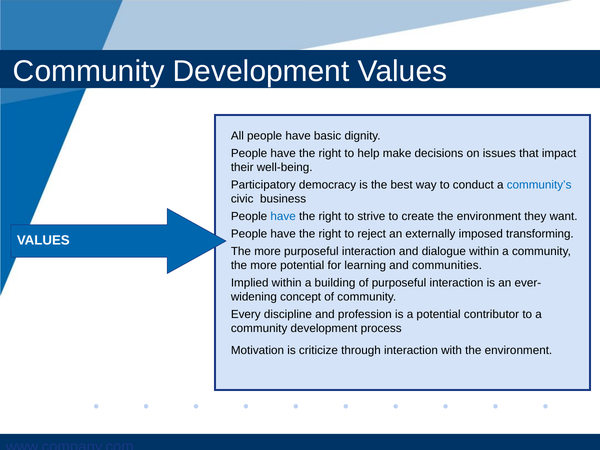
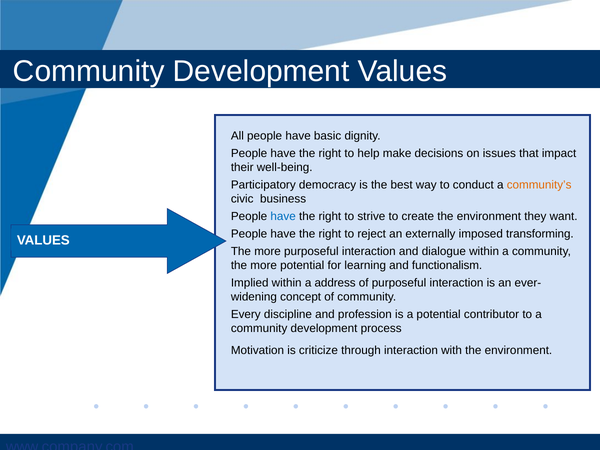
community’s colour: blue -> orange
communities: communities -> functionalism
building: building -> address
